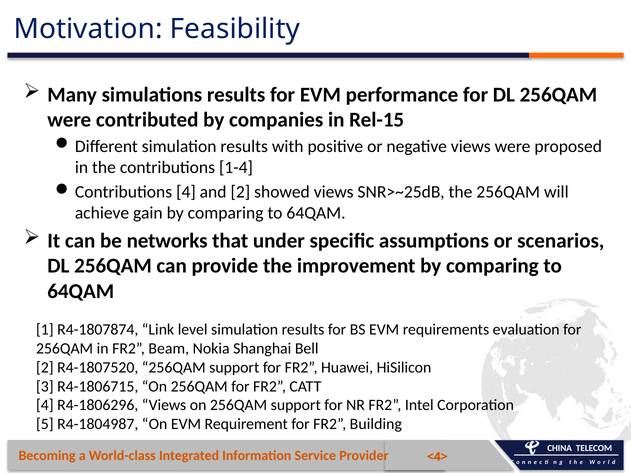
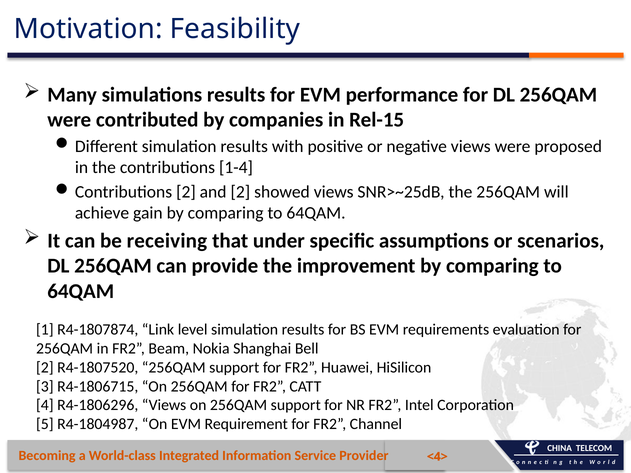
Contributions 4: 4 -> 2
networks: networks -> receiving
Building: Building -> Channel
